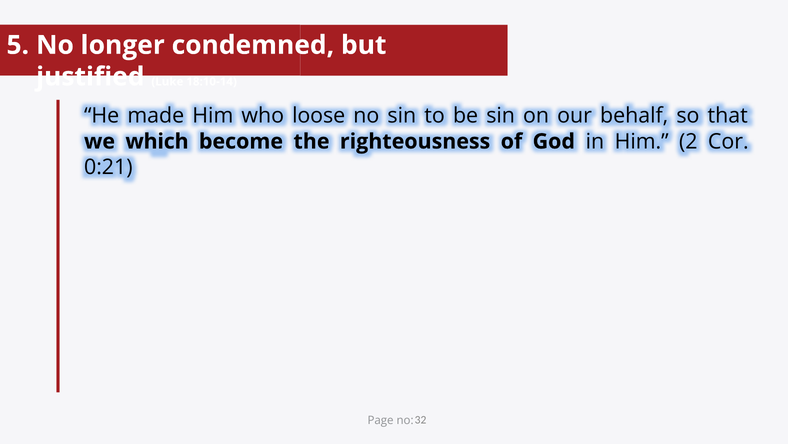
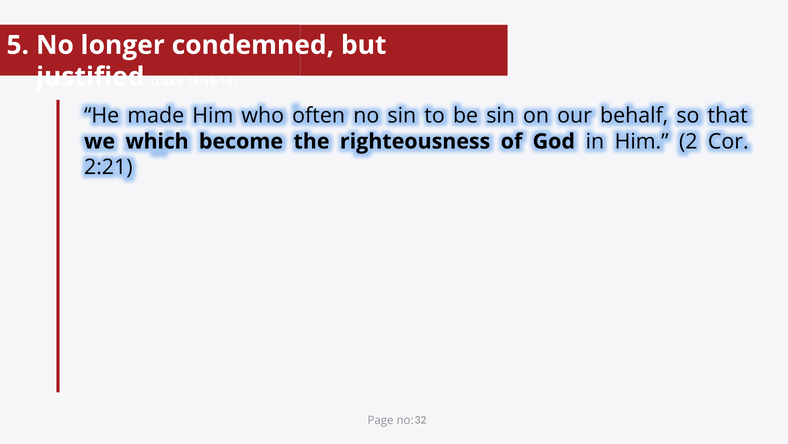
loose: loose -> often
0:21: 0:21 -> 2:21
